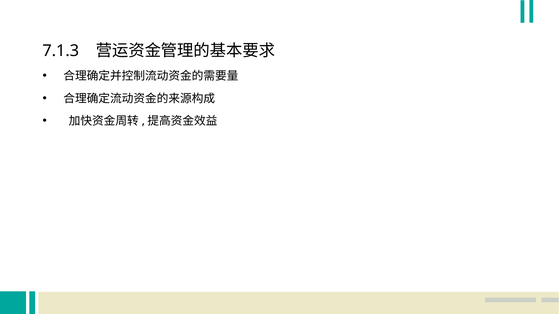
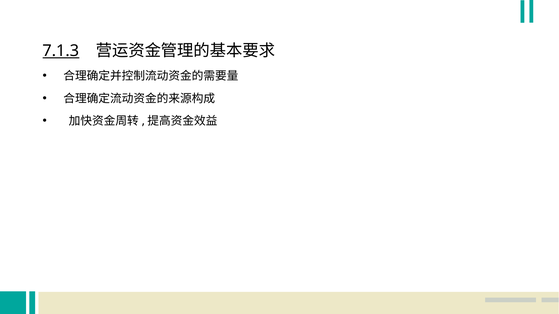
7.1.3 underline: none -> present
